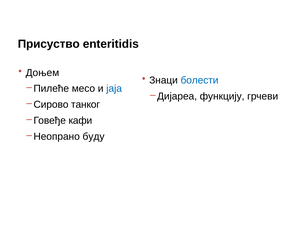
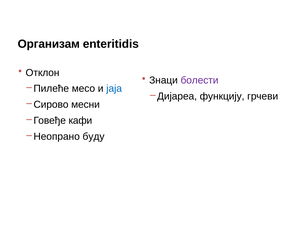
Присуство: Присуство -> Организам
Доњем: Доњем -> Отклон
болести colour: blue -> purple
танког: танког -> месни
